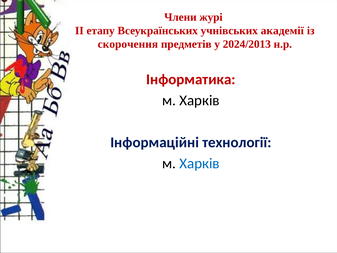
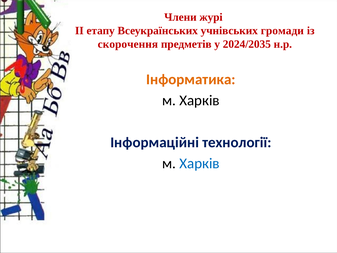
академії: академії -> громади
2024/2013: 2024/2013 -> 2024/2035
Інформатика colour: red -> orange
